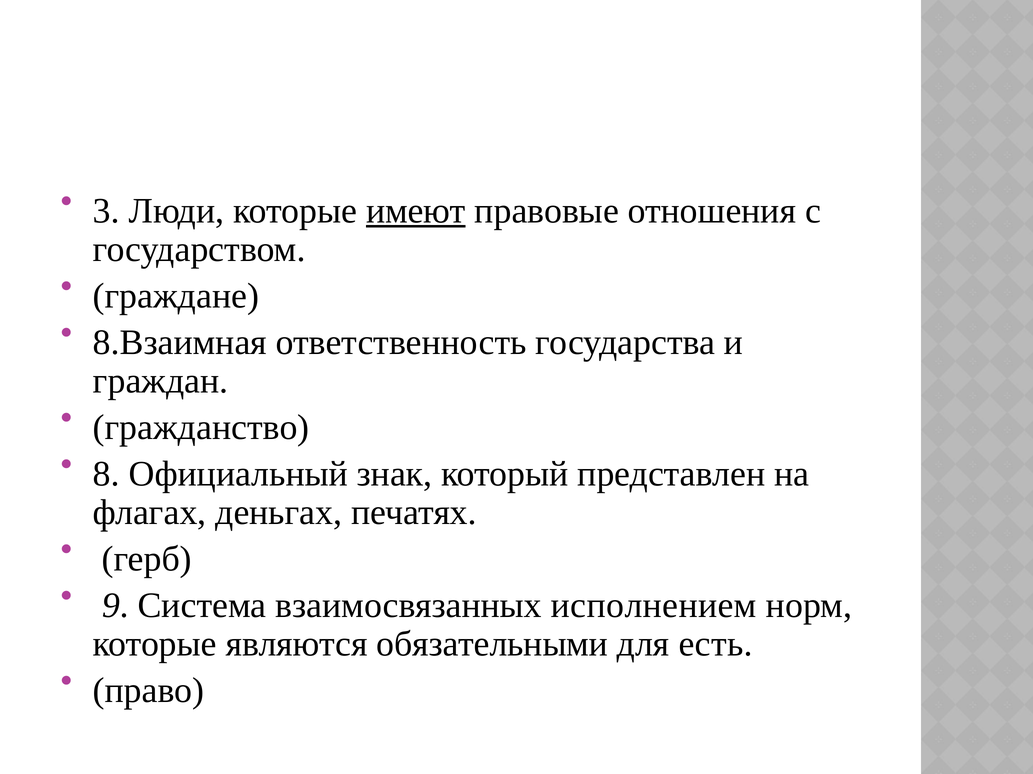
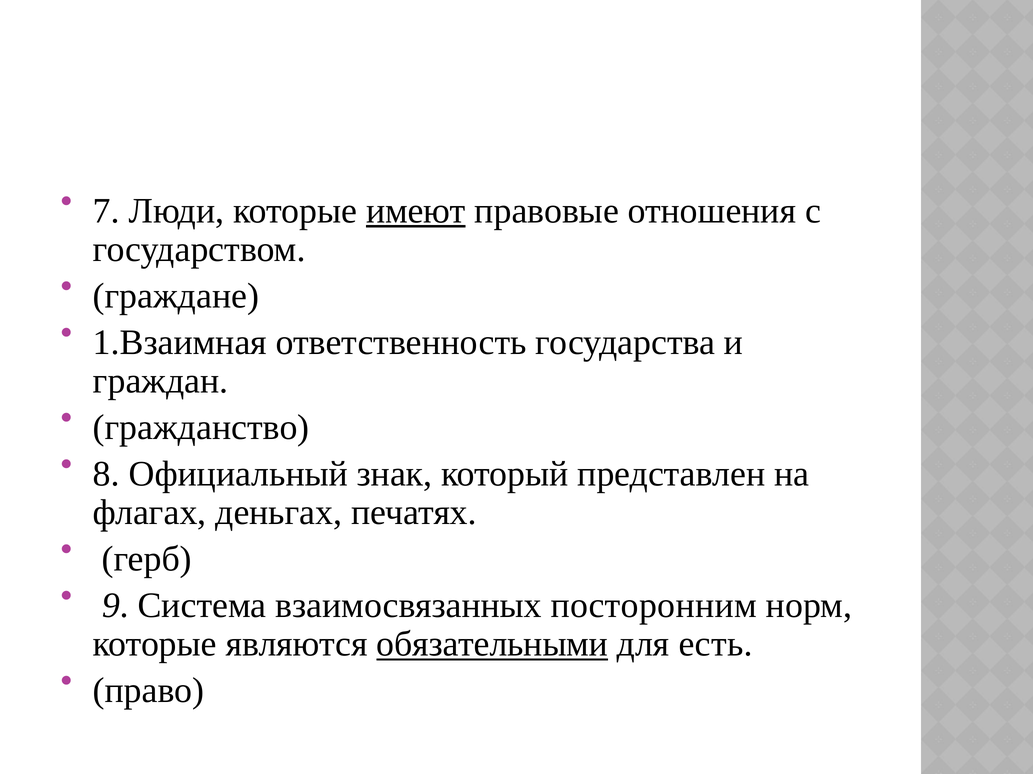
3: 3 -> 7
8.Взаимная: 8.Взаимная -> 1.Взаимная
исполнением: исполнением -> посторонним
обязательными underline: none -> present
